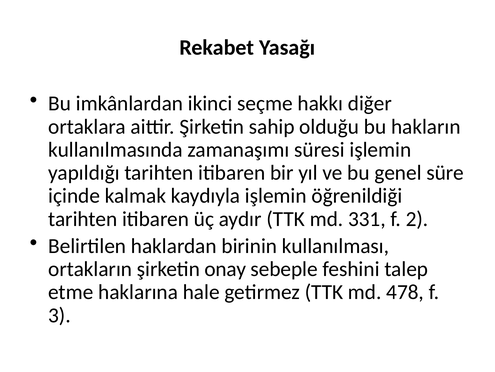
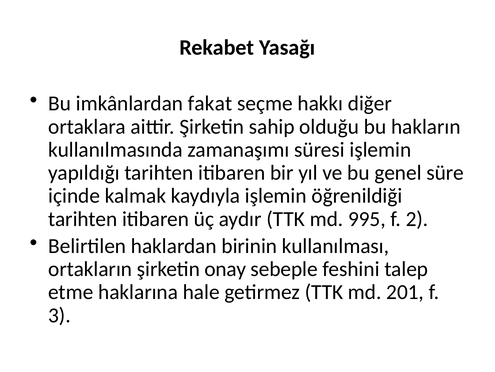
ikinci: ikinci -> fakat
331: 331 -> 995
478: 478 -> 201
